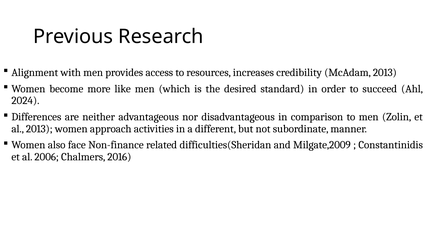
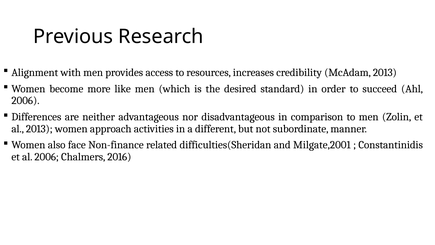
2024 at (25, 101): 2024 -> 2006
Milgate,2009: Milgate,2009 -> Milgate,2001
